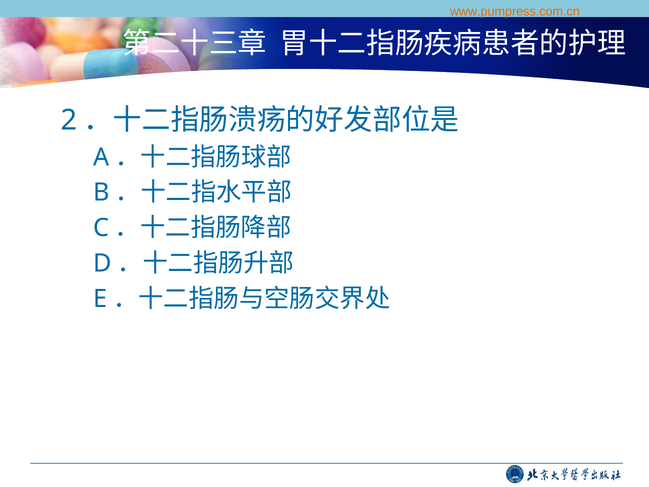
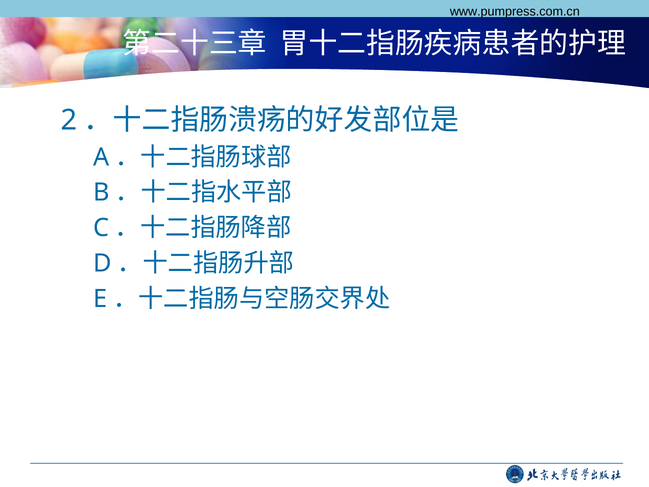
www.pumpress.com.cn colour: orange -> black
